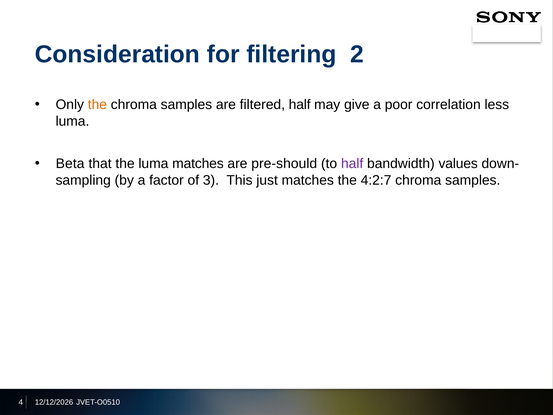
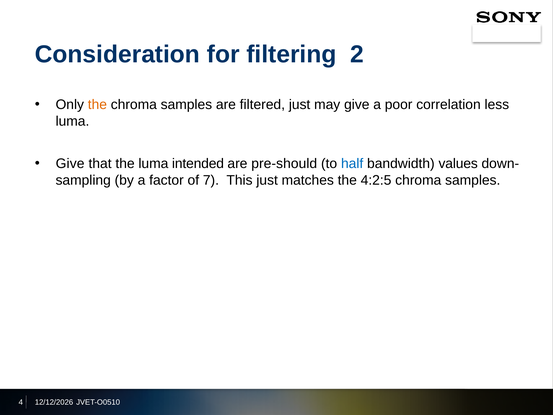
filtered half: half -> just
Beta at (70, 163): Beta -> Give
luma matches: matches -> intended
half at (352, 163) colour: purple -> blue
3: 3 -> 7
4:2:7: 4:2:7 -> 4:2:5
